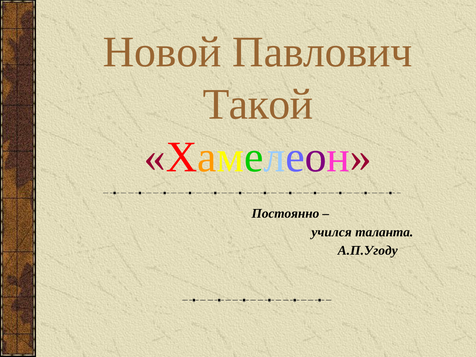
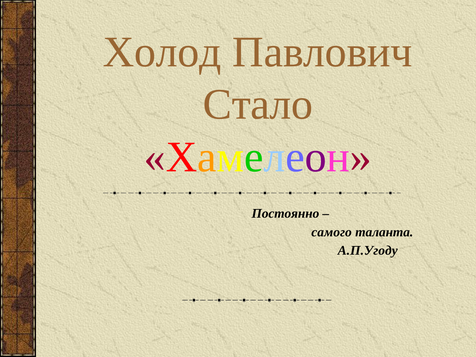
Новой: Новой -> Холод
Такой: Такой -> Стало
учился: учился -> самого
